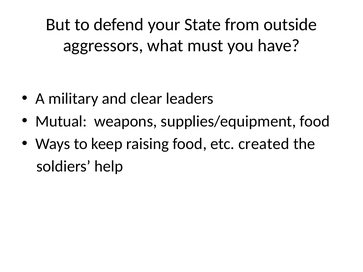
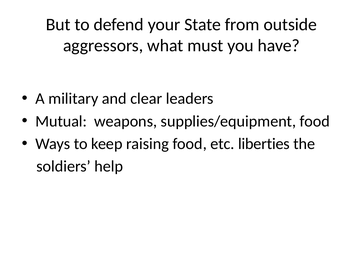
created: created -> liberties
